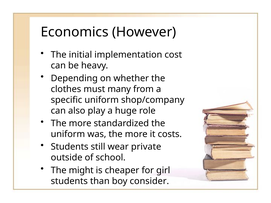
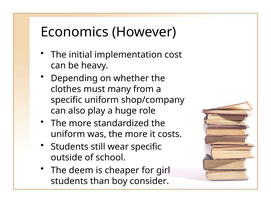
wear private: private -> specific
might: might -> deem
